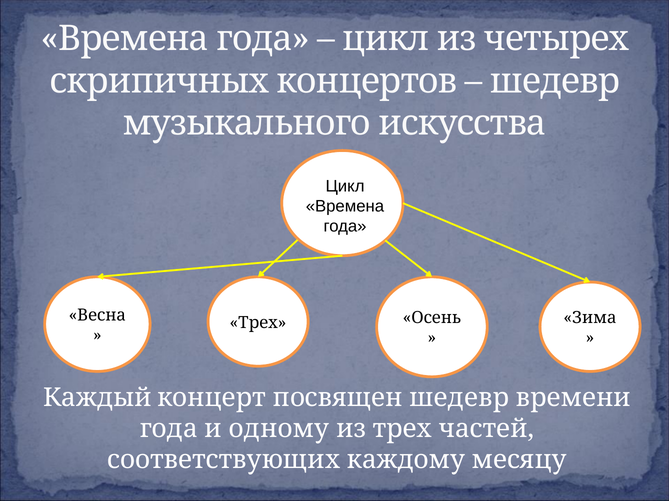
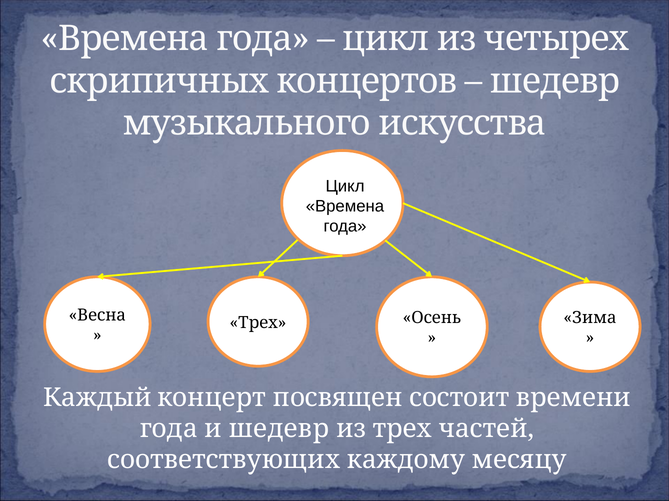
посвящен шедевр: шедевр -> состоит
и одному: одному -> шедевр
